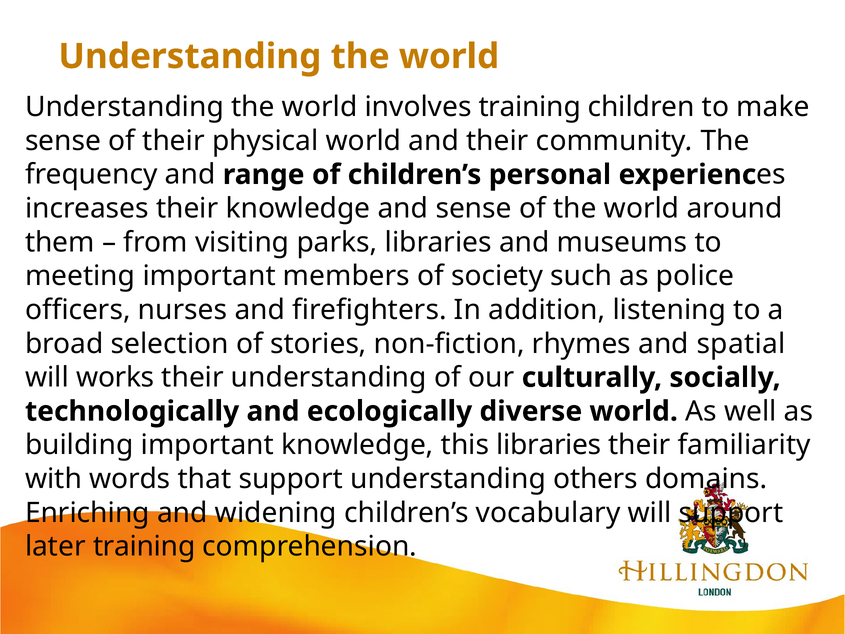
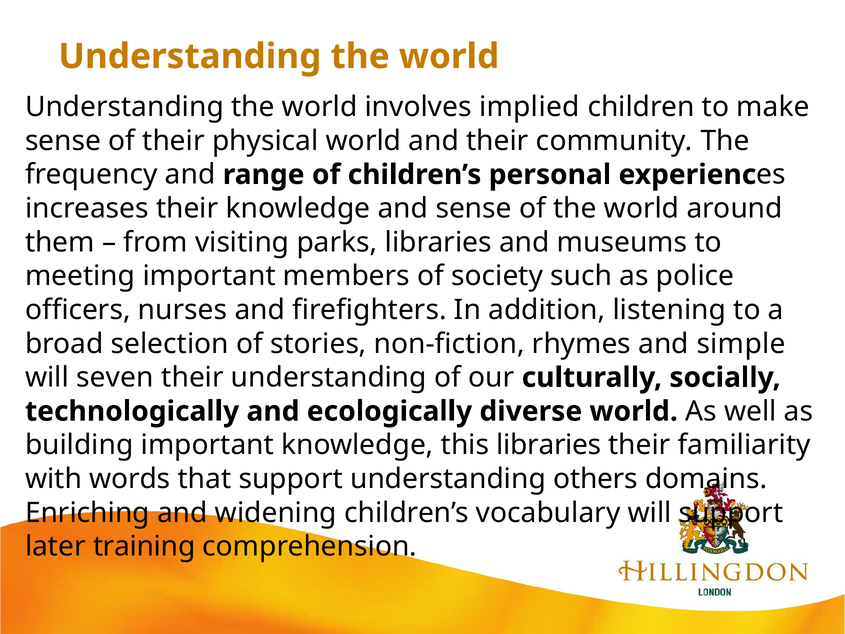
involves training: training -> implied
spatial: spatial -> simple
works: works -> seven
